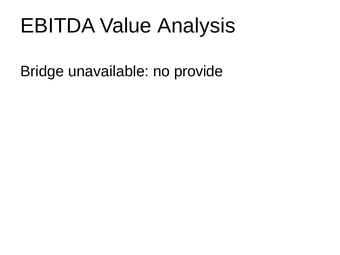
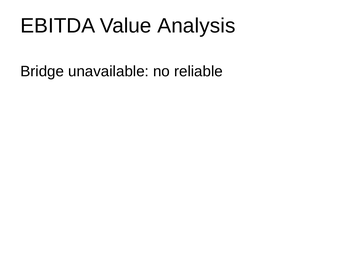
provide: provide -> reliable
